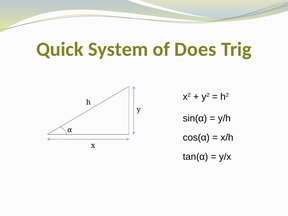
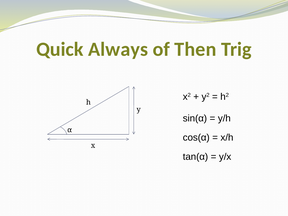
System: System -> Always
Does: Does -> Then
